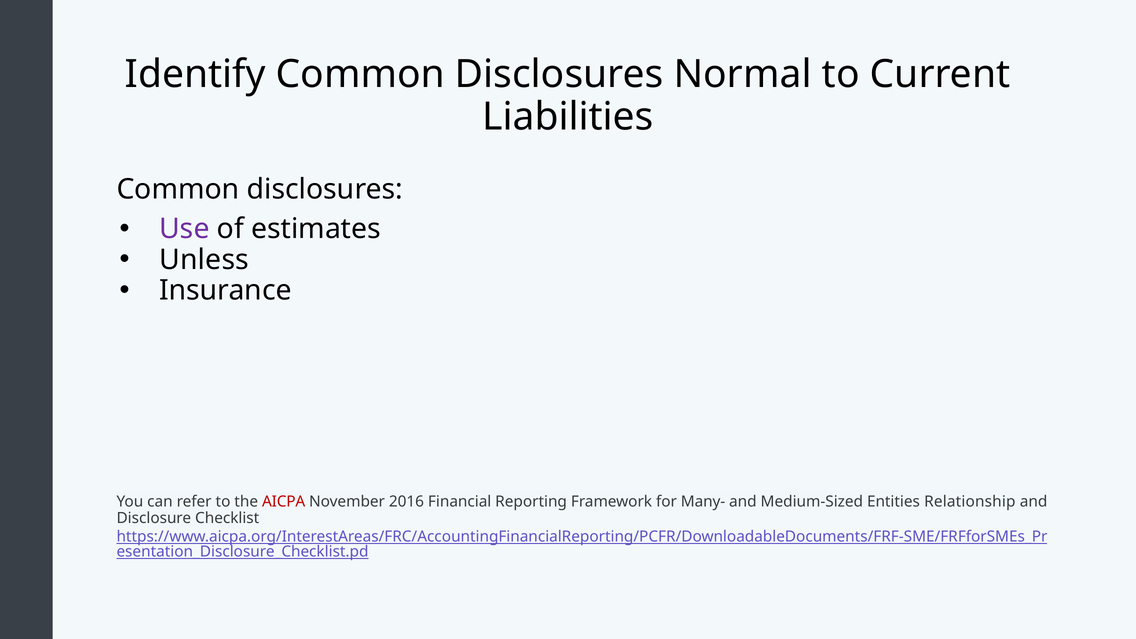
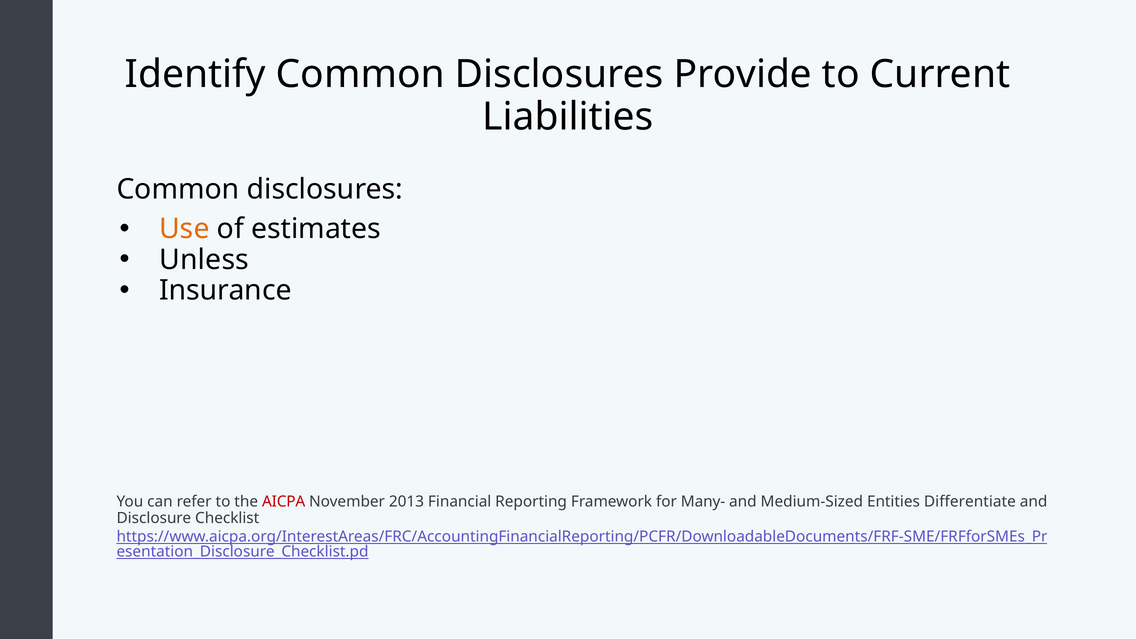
Normal: Normal -> Provide
Use colour: purple -> orange
2016: 2016 -> 2013
Relationship: Relationship -> Differentiate
